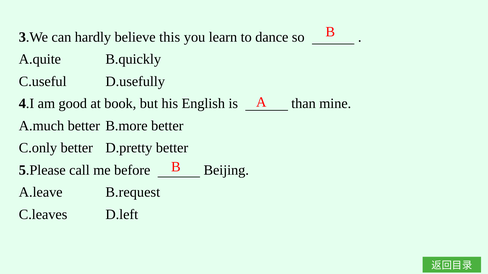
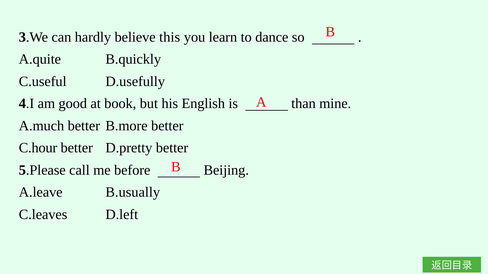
C.only: C.only -> C.hour
B.request: B.request -> B.usually
